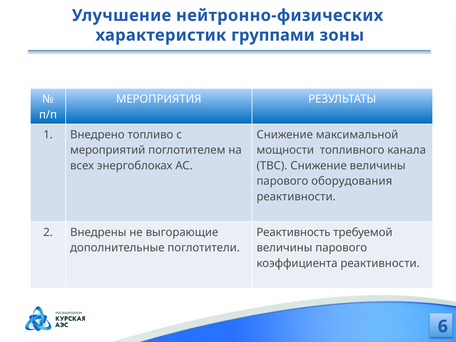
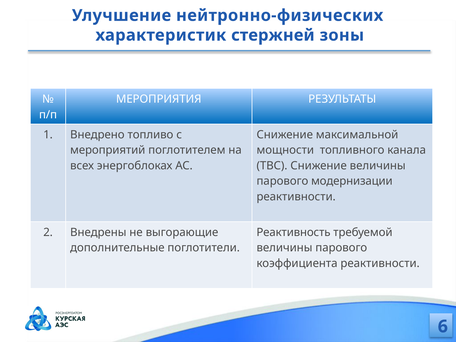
группами: группами -> стержней
оборудования: оборудования -> модернизации
